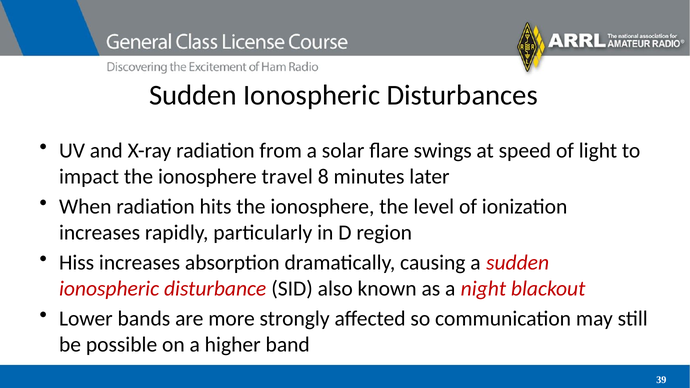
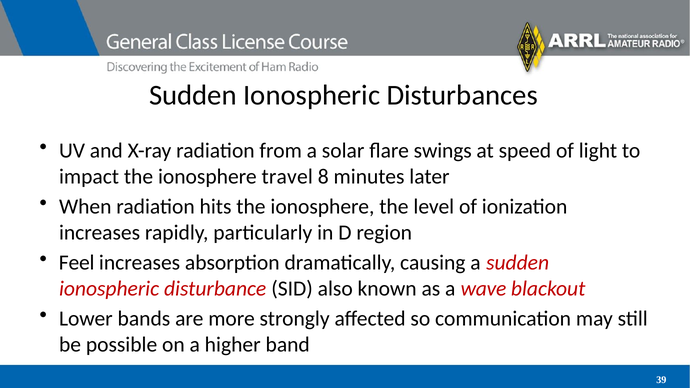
Hiss: Hiss -> Feel
night: night -> wave
